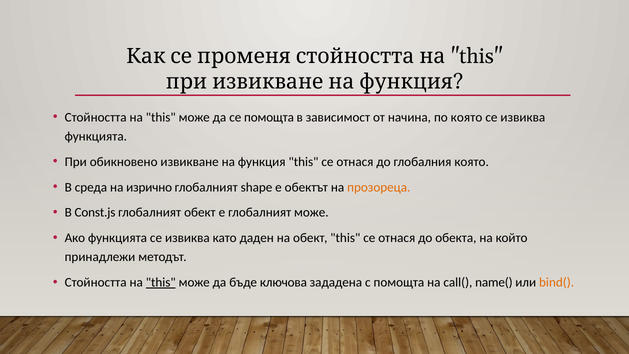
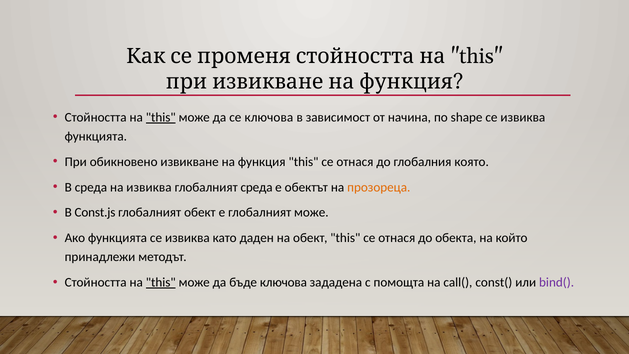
this at (161, 117) underline: none -> present
се помощта: помощта -> ключова
по която: която -> shape
на изрично: изрично -> извиква
глобалният shape: shape -> среда
name(: name( -> const(
bind( colour: orange -> purple
